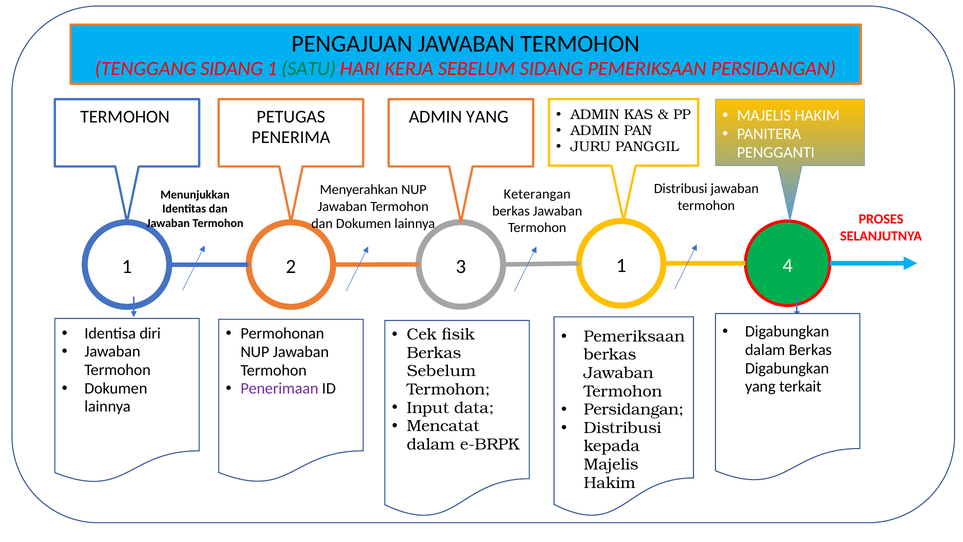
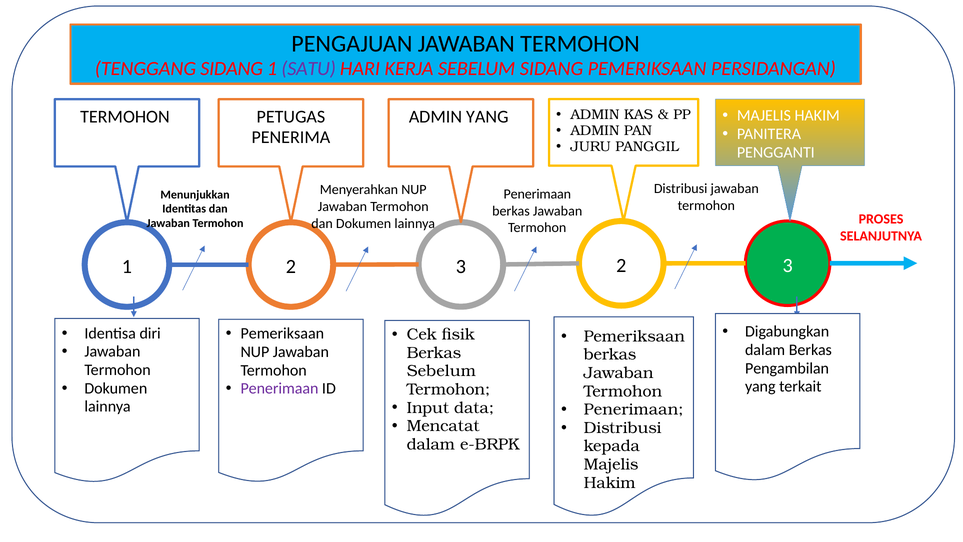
SATU colour: green -> purple
Keterangan at (537, 194): Keterangan -> Penerimaan
2 1: 1 -> 2
1 4: 4 -> 3
Permohonan at (282, 333): Permohonan -> Pemeriksaan
Digabungkan at (787, 368): Digabungkan -> Pengambilan
Persidangan at (634, 409): Persidangan -> Penerimaan
